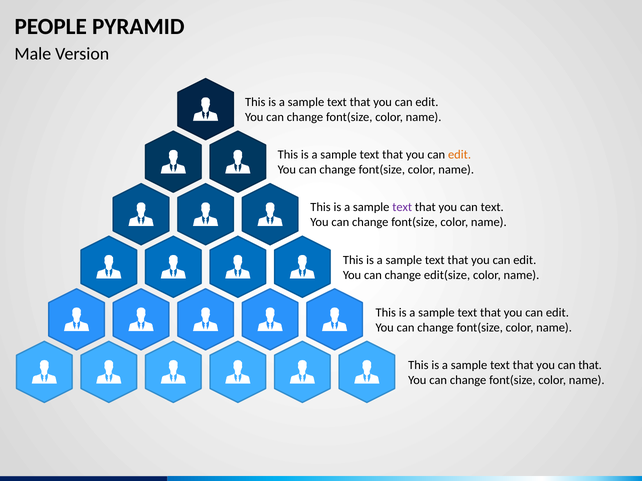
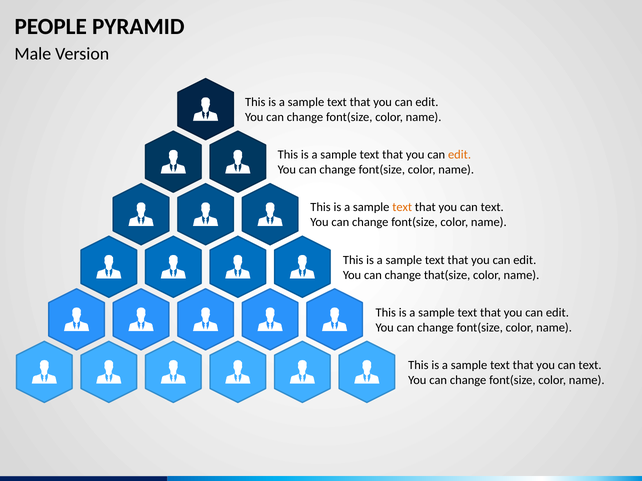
text at (402, 208) colour: purple -> orange
edit(size: edit(size -> that(size
that at (590, 365): that -> text
